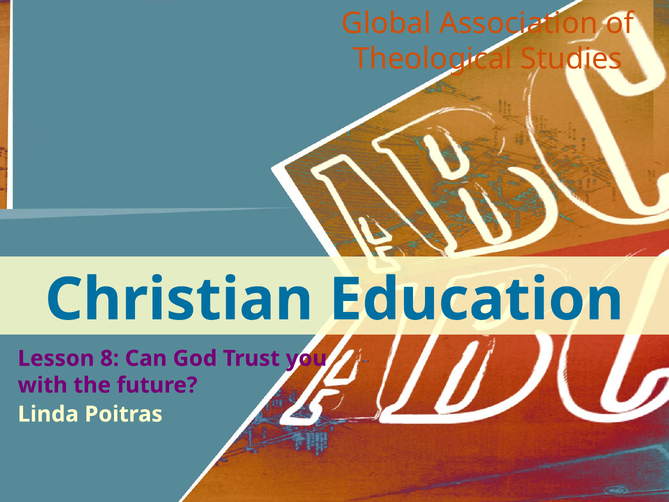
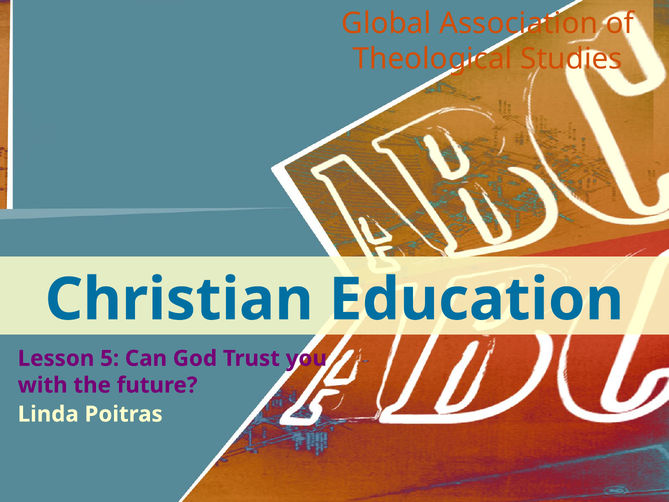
8: 8 -> 5
